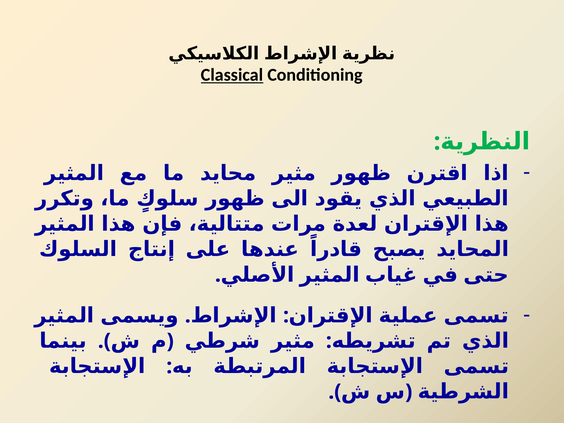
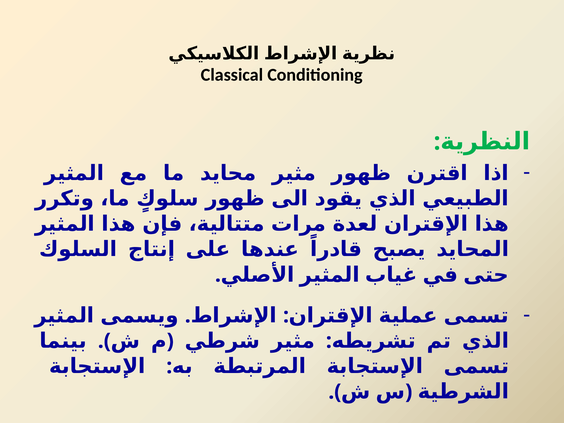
Classical underline: present -> none
